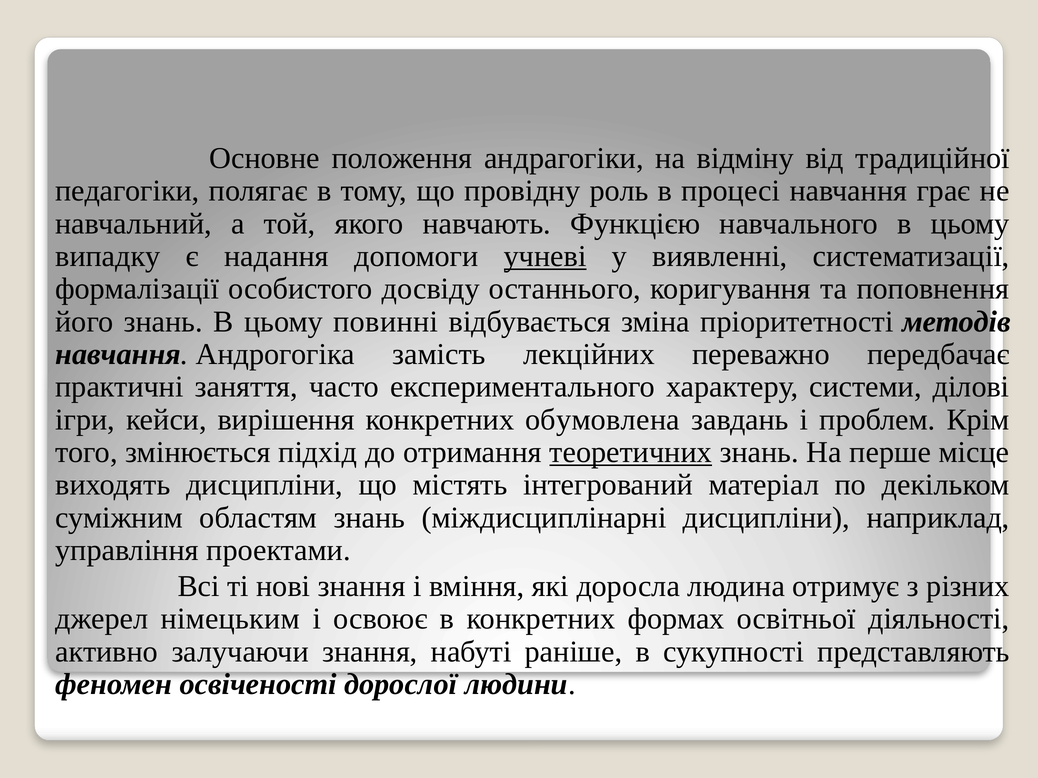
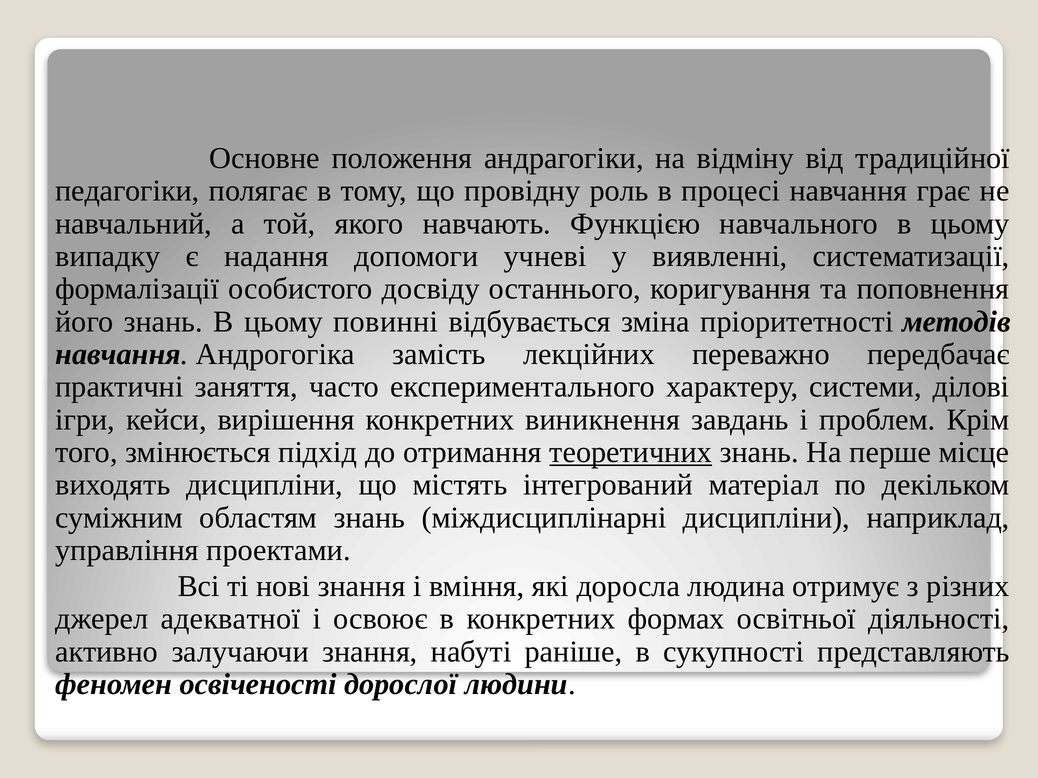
учневі underline: present -> none
обумовлена: обумовлена -> виникнення
німецьким: німецьким -> адекватної
